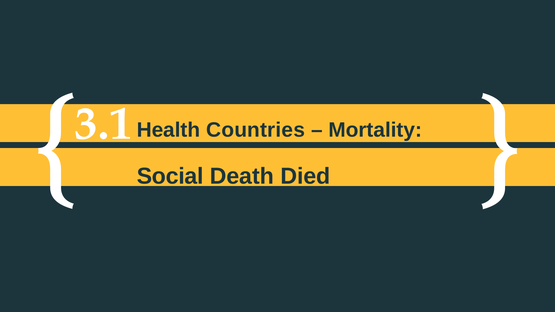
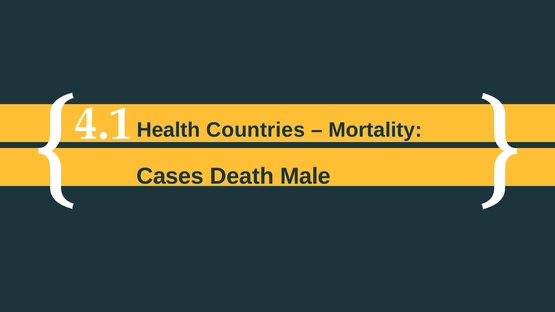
3.1: 3.1 -> 4.1
Social: Social -> Cases
Died: Died -> Male
